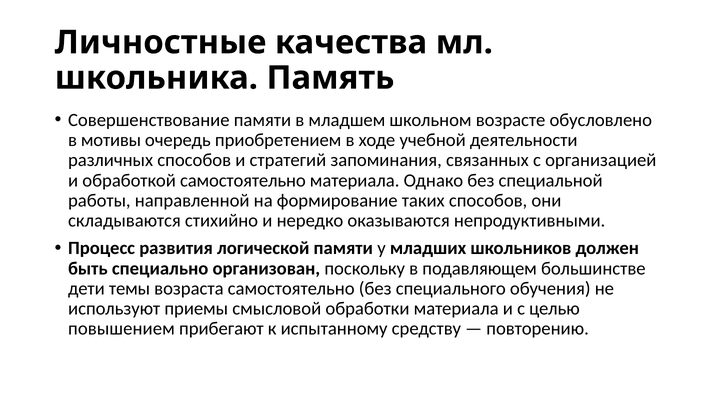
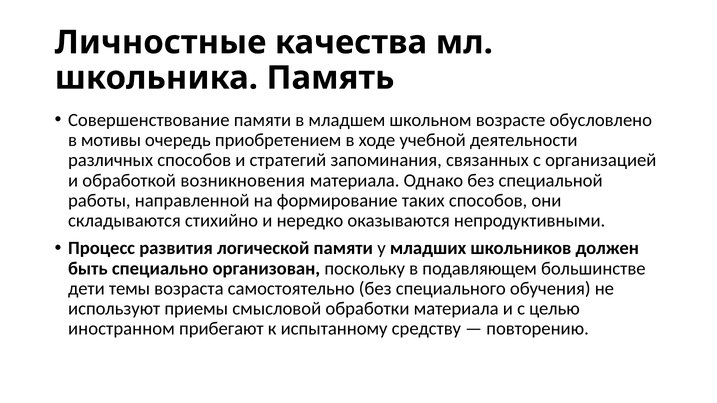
обработкой самостоятельно: самостоятельно -> возникновения
повышением: повышением -> иностранном
